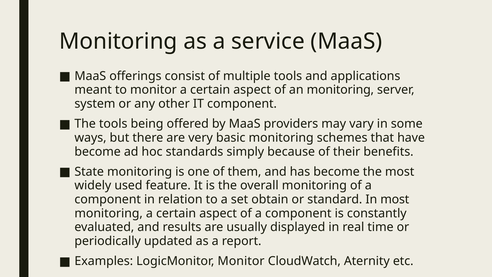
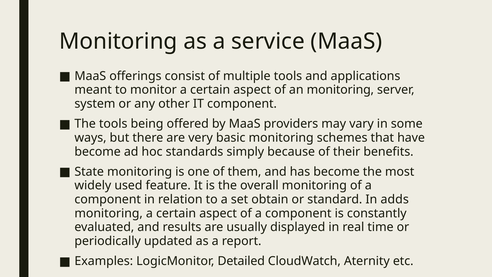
In most: most -> adds
LogicMonitor Monitor: Monitor -> Detailed
